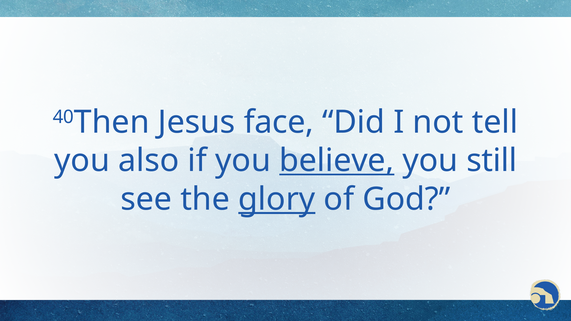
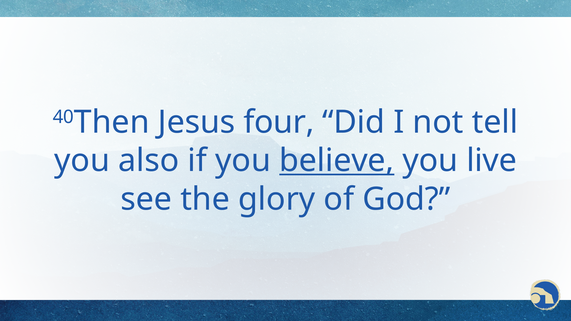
face: face -> four
still: still -> live
glory underline: present -> none
